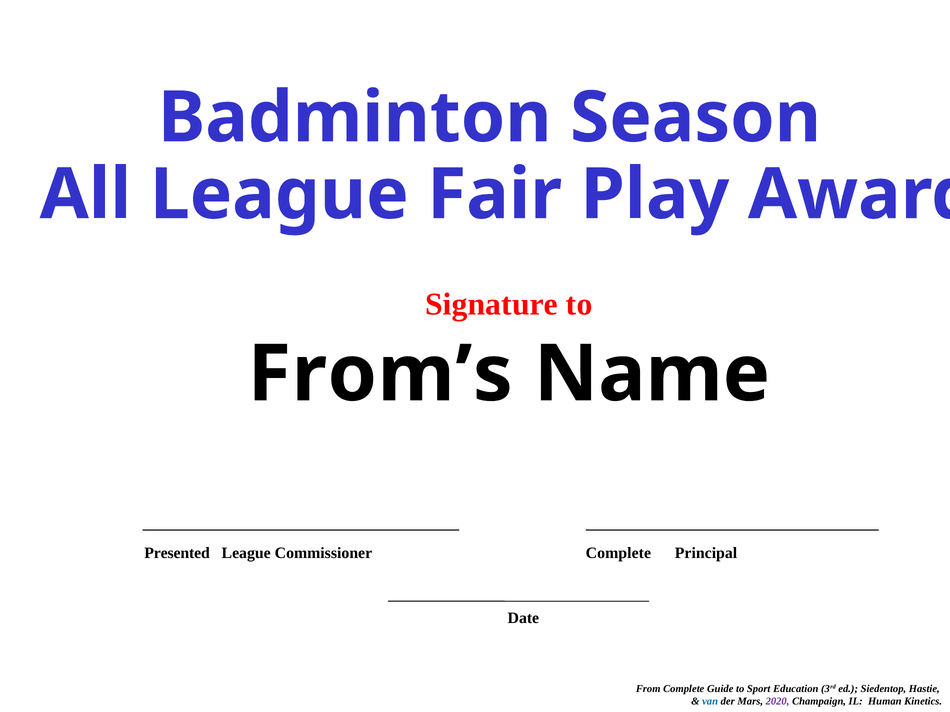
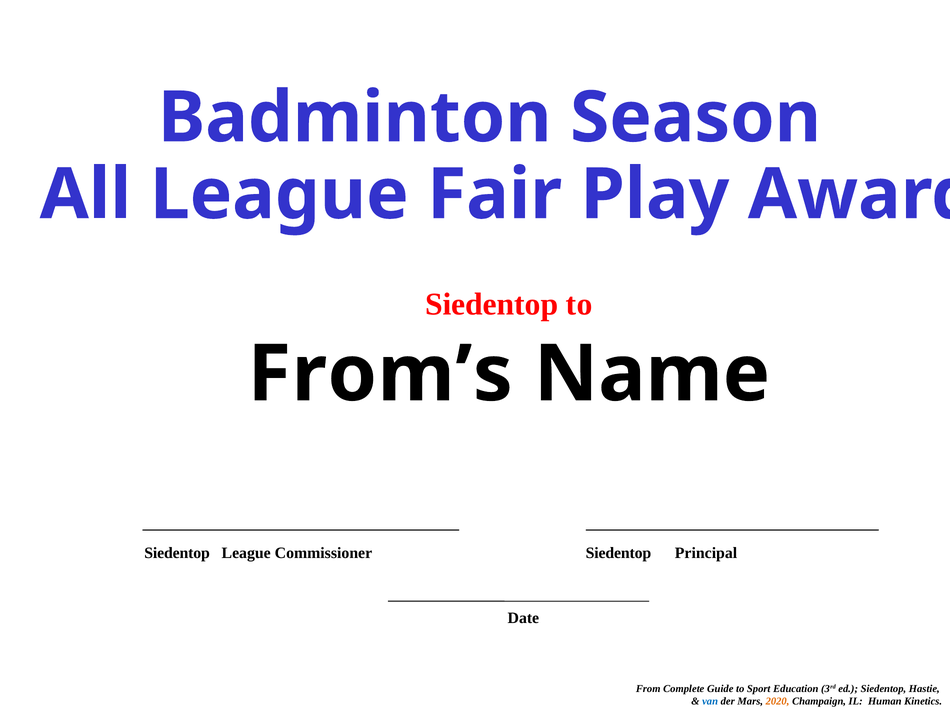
Signature at (492, 305): Signature -> Siedentop
Presented at (177, 553): Presented -> Siedentop
Complete at (618, 553): Complete -> Siedentop
2020 colour: purple -> orange
